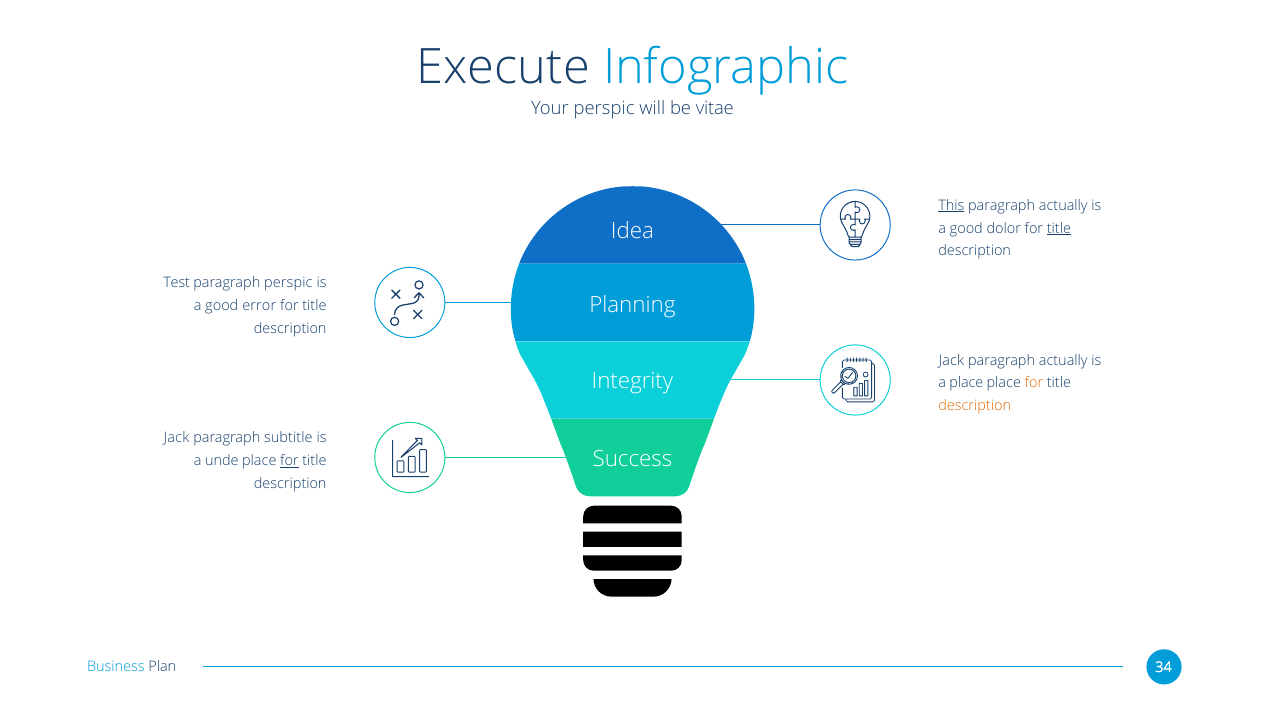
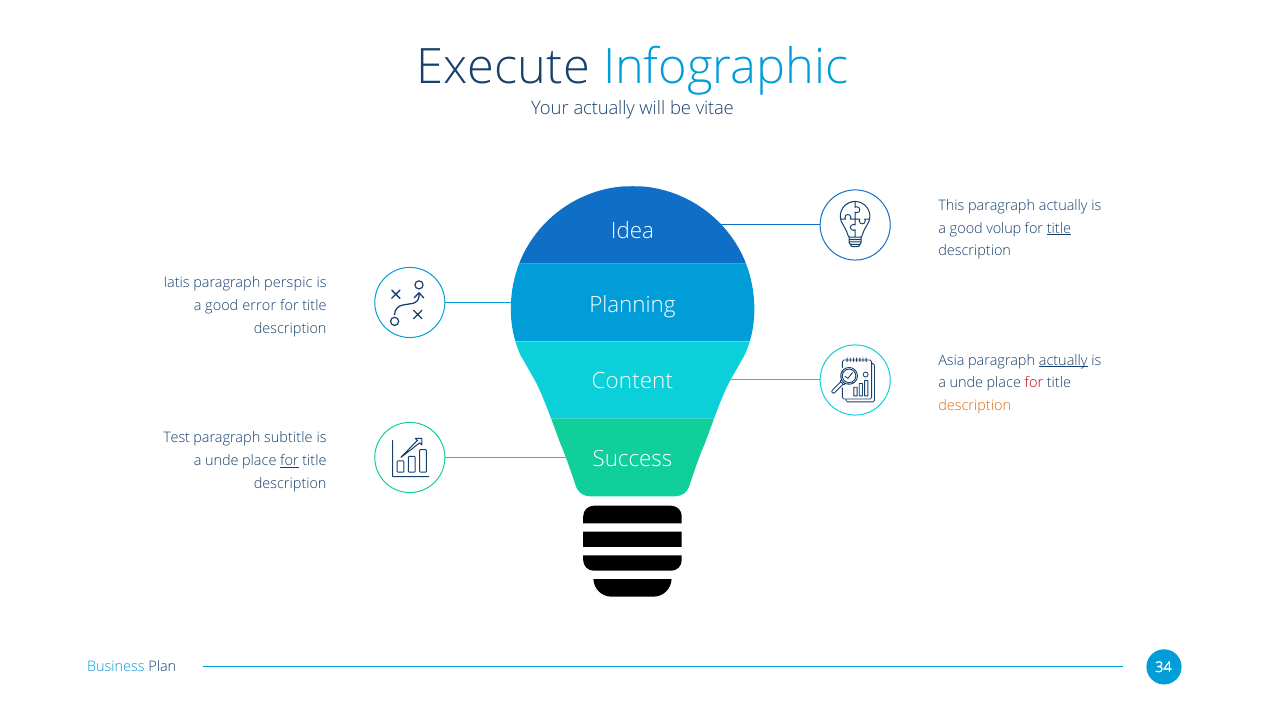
Your perspic: perspic -> actually
This underline: present -> none
dolor: dolor -> volup
Test: Test -> Iatis
Jack at (951, 360): Jack -> Asia
actually at (1063, 360) underline: none -> present
Integrity: Integrity -> Content
place at (966, 383): place -> unde
for at (1034, 383) colour: orange -> red
Jack at (176, 438): Jack -> Test
